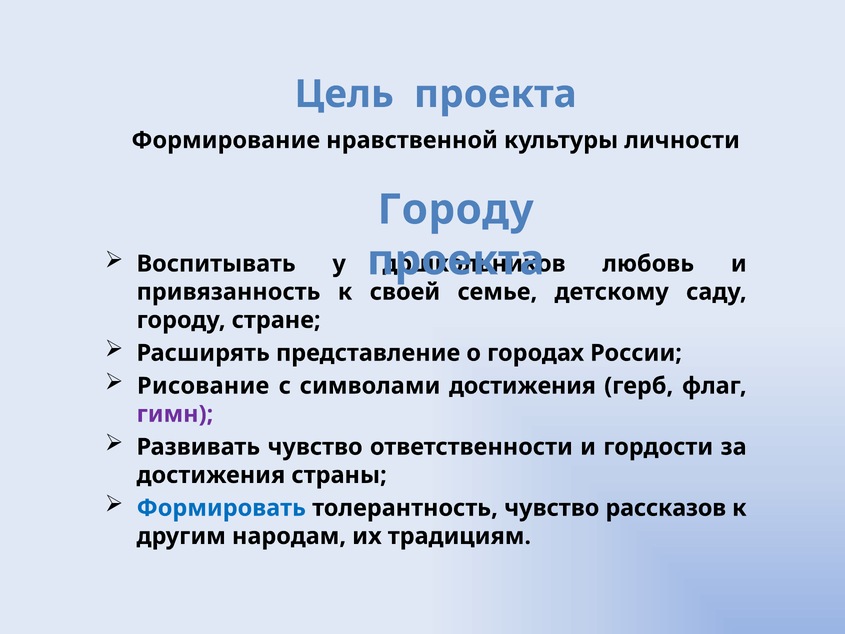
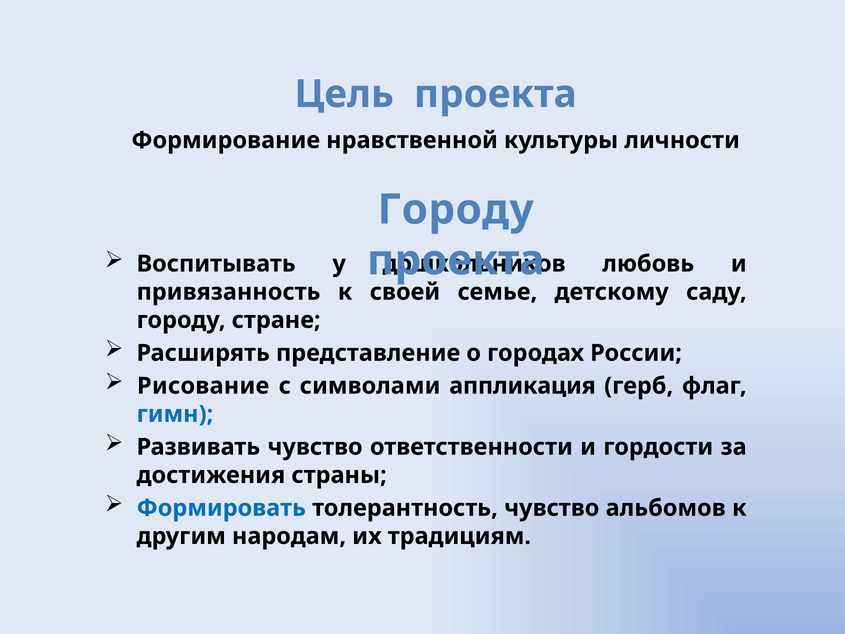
символами достижения: достижения -> аппликация
гимн colour: purple -> blue
рассказов: рассказов -> альбомов
